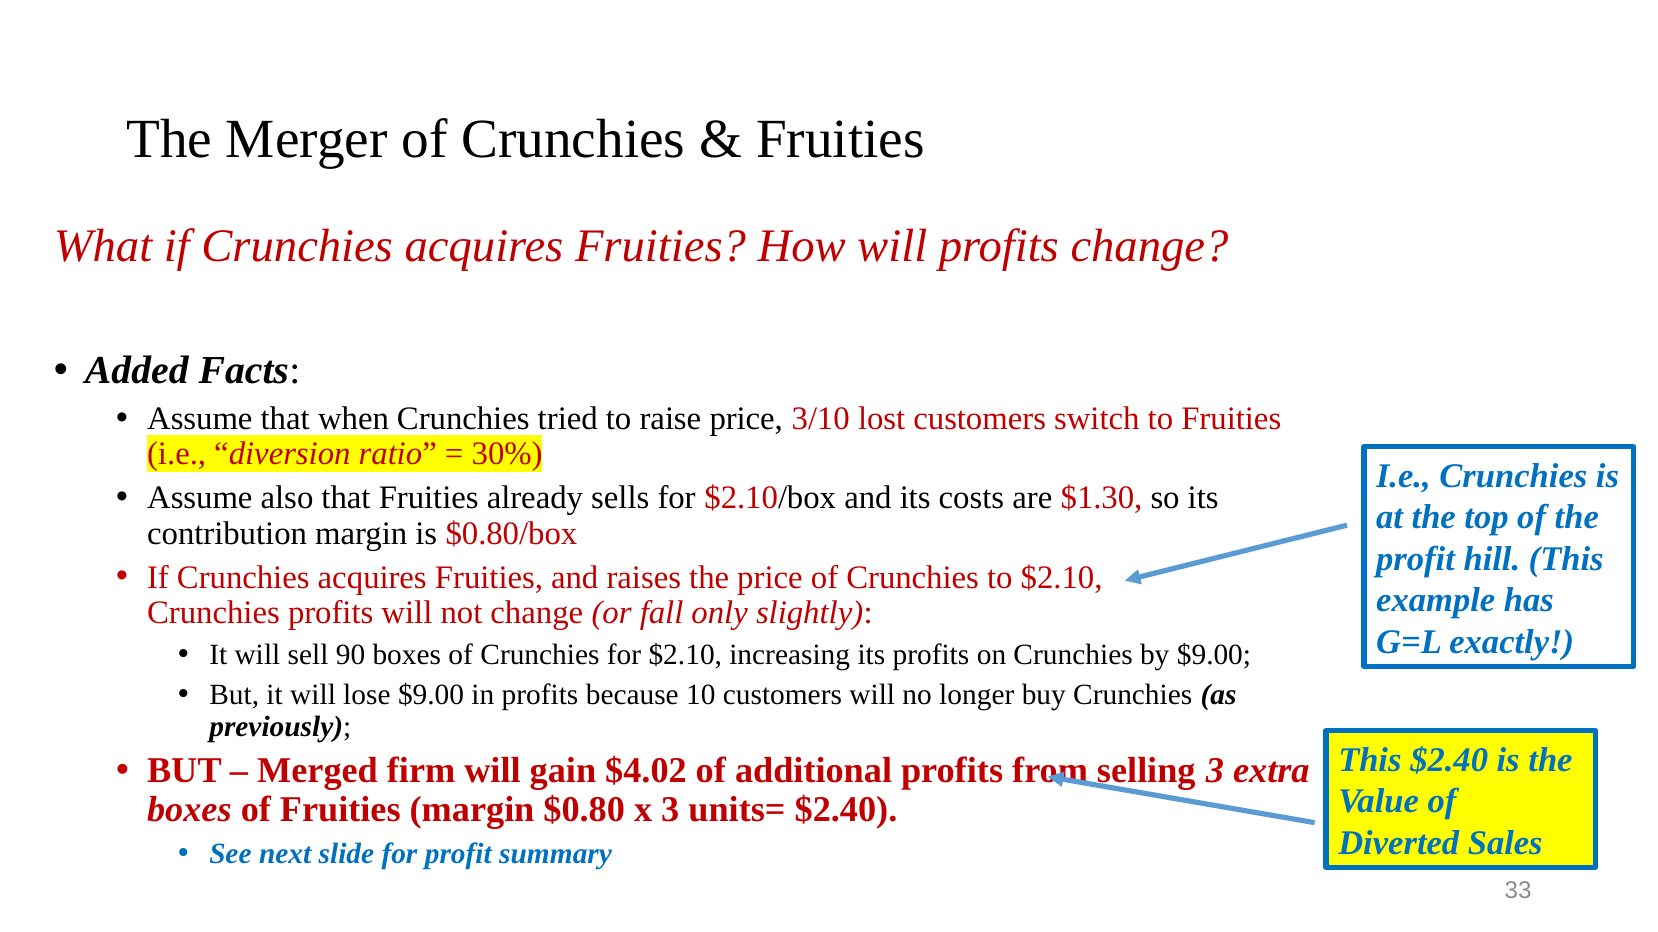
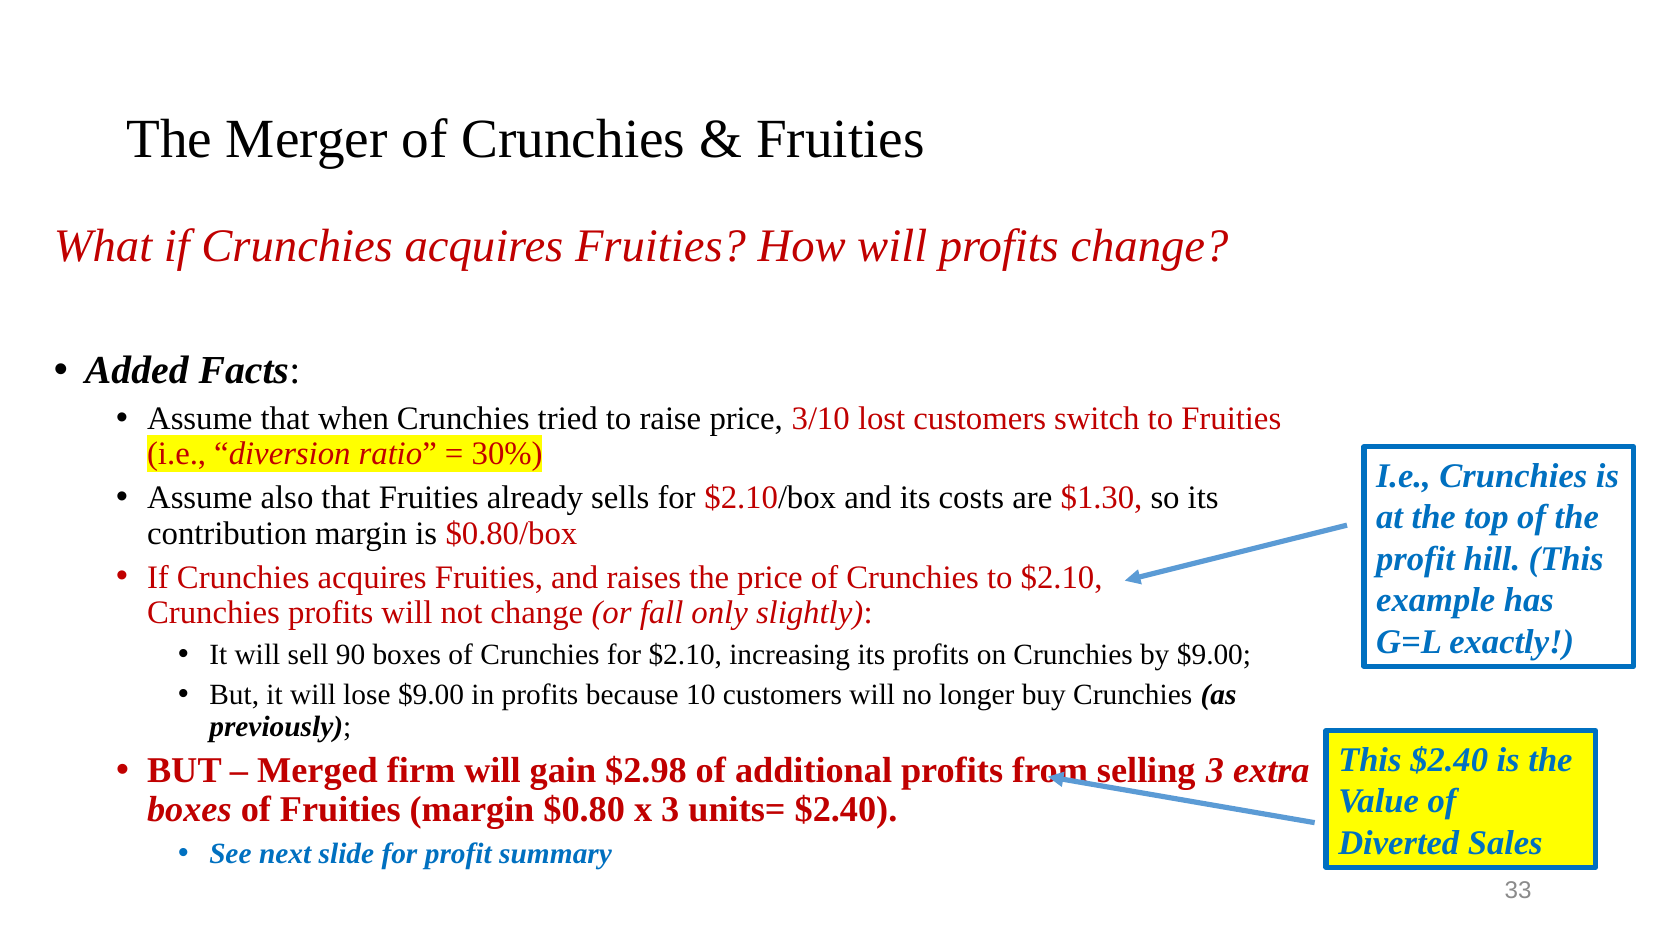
$4.02: $4.02 -> $2.98
